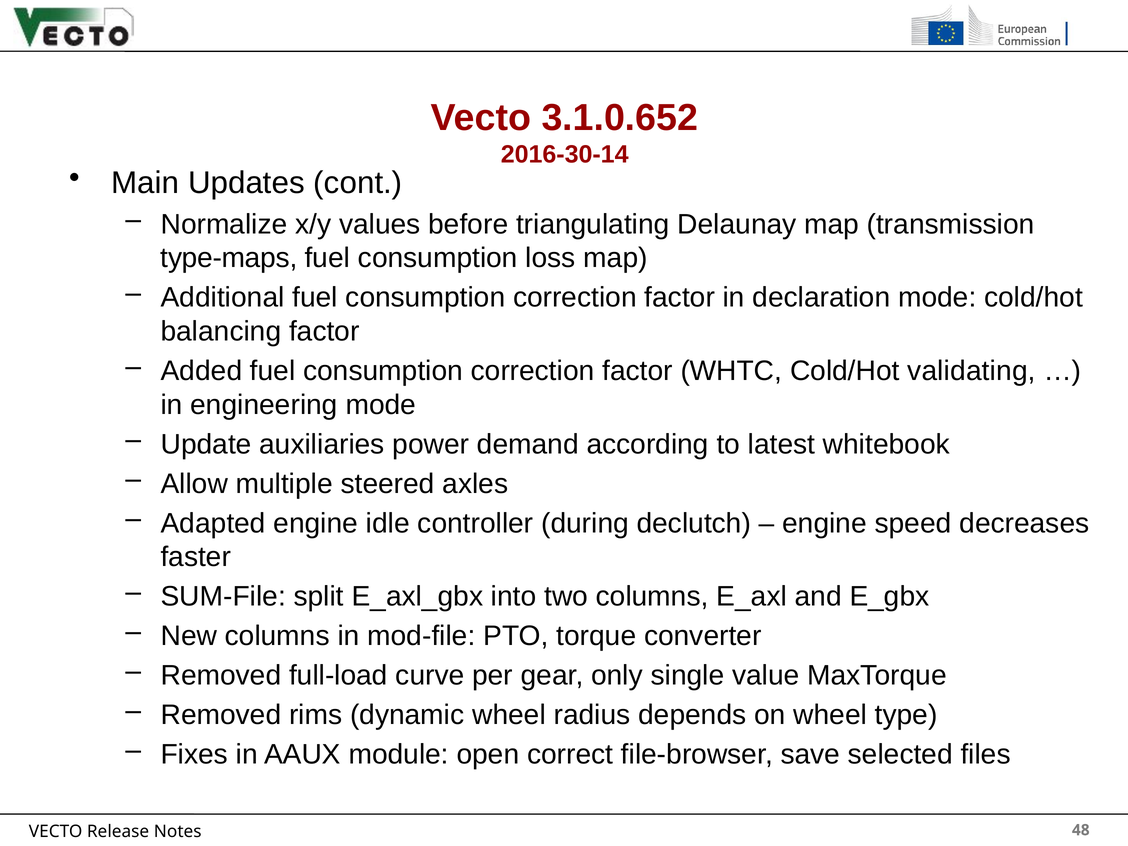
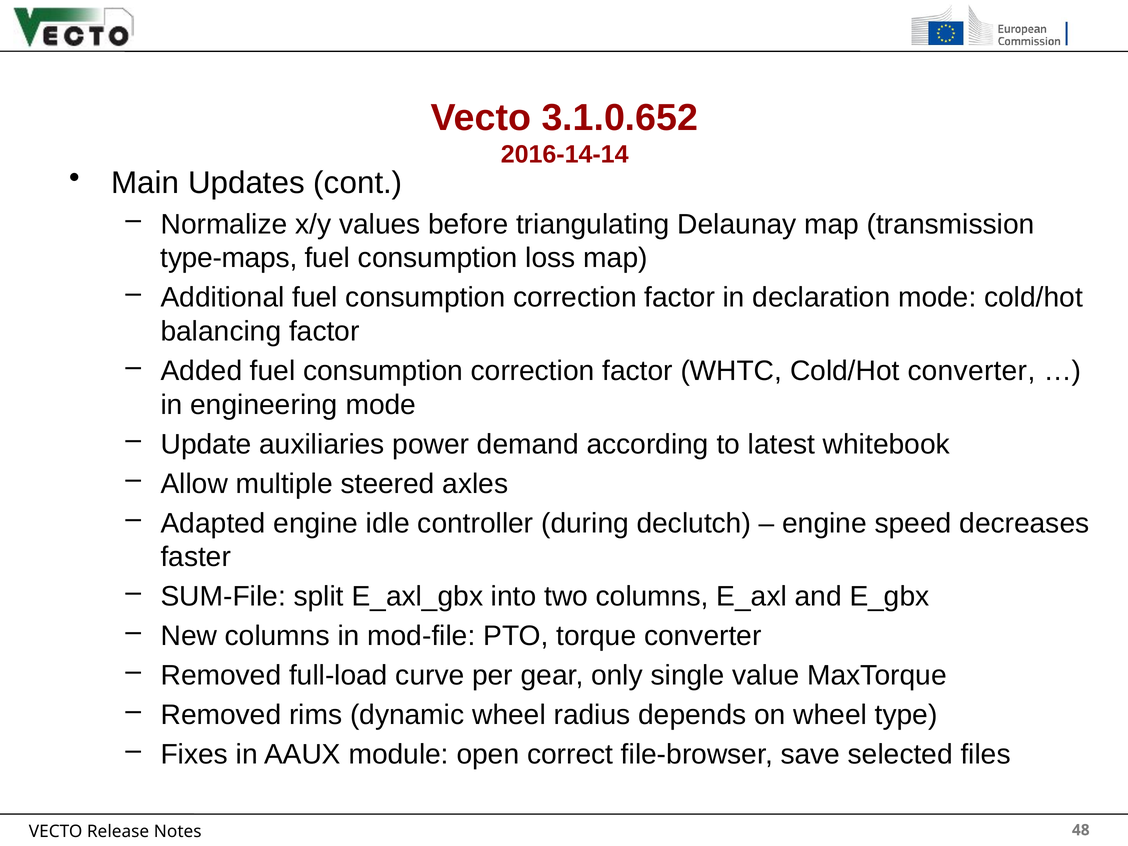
2016-30-14: 2016-30-14 -> 2016-14-14
Cold/Hot validating: validating -> converter
